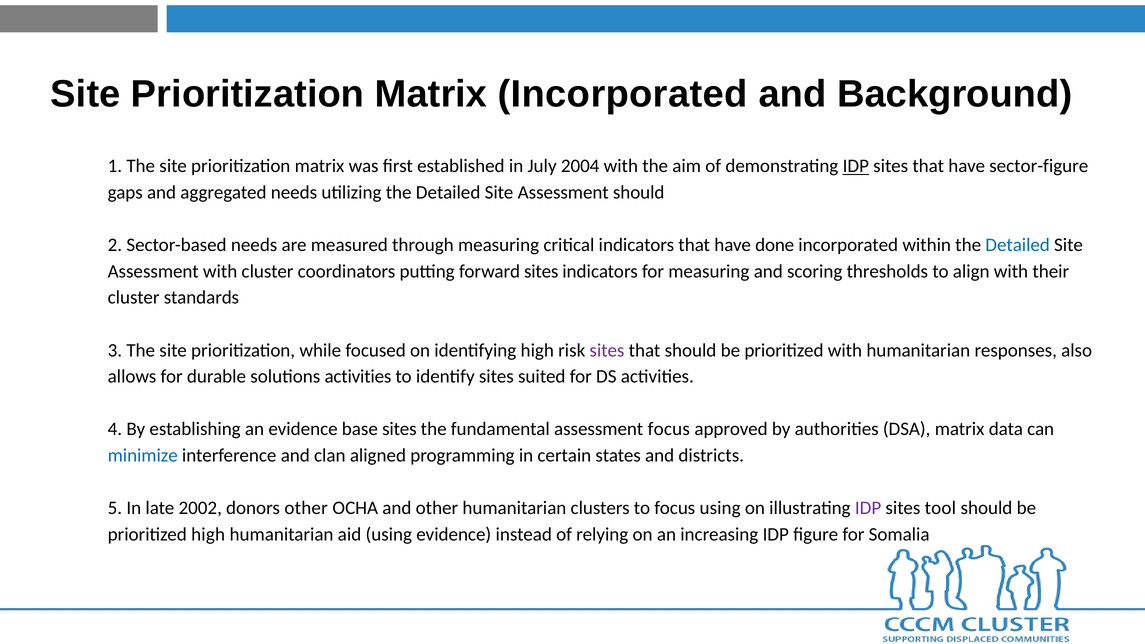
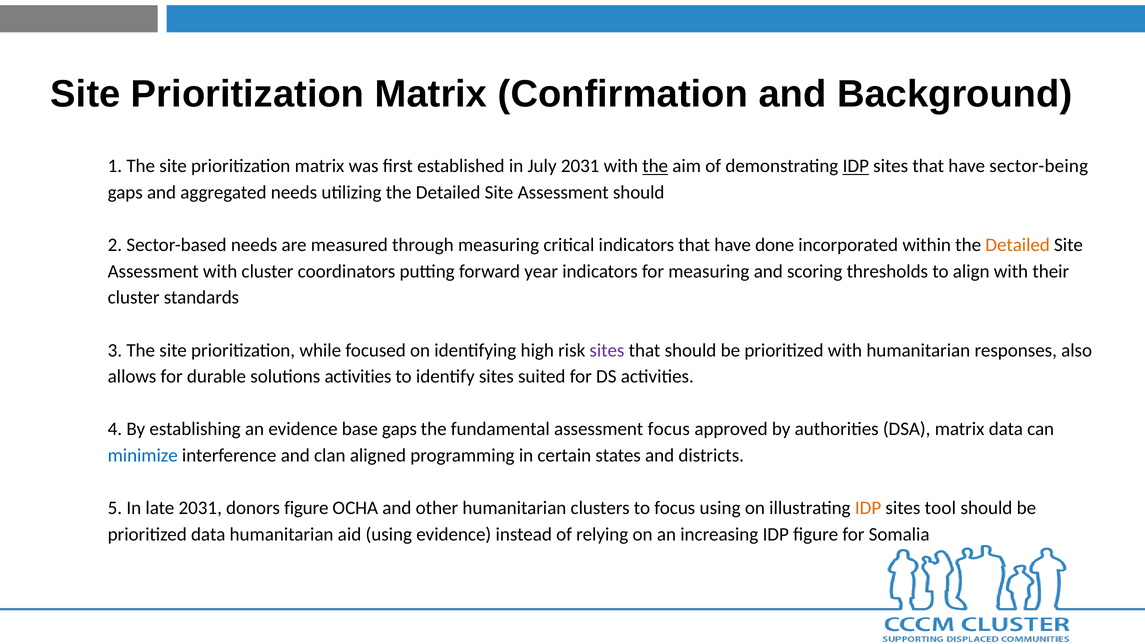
Matrix Incorporated: Incorporated -> Confirmation
July 2004: 2004 -> 2031
the at (655, 166) underline: none -> present
sector-figure: sector-figure -> sector-being
Detailed at (1018, 245) colour: blue -> orange
forward sites: sites -> year
base sites: sites -> gaps
late 2002: 2002 -> 2031
donors other: other -> figure
IDP at (868, 508) colour: purple -> orange
prioritized high: high -> data
